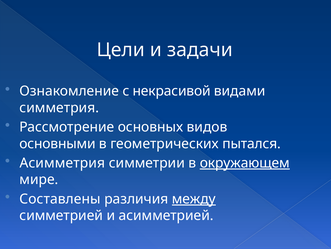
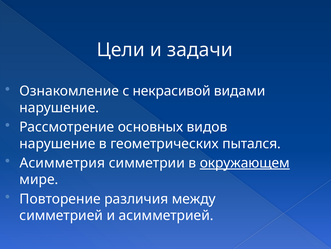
симметрия at (59, 107): симметрия -> нарушение
основными at (57, 143): основными -> нарушение
Составлены: Составлены -> Повторение
между underline: present -> none
